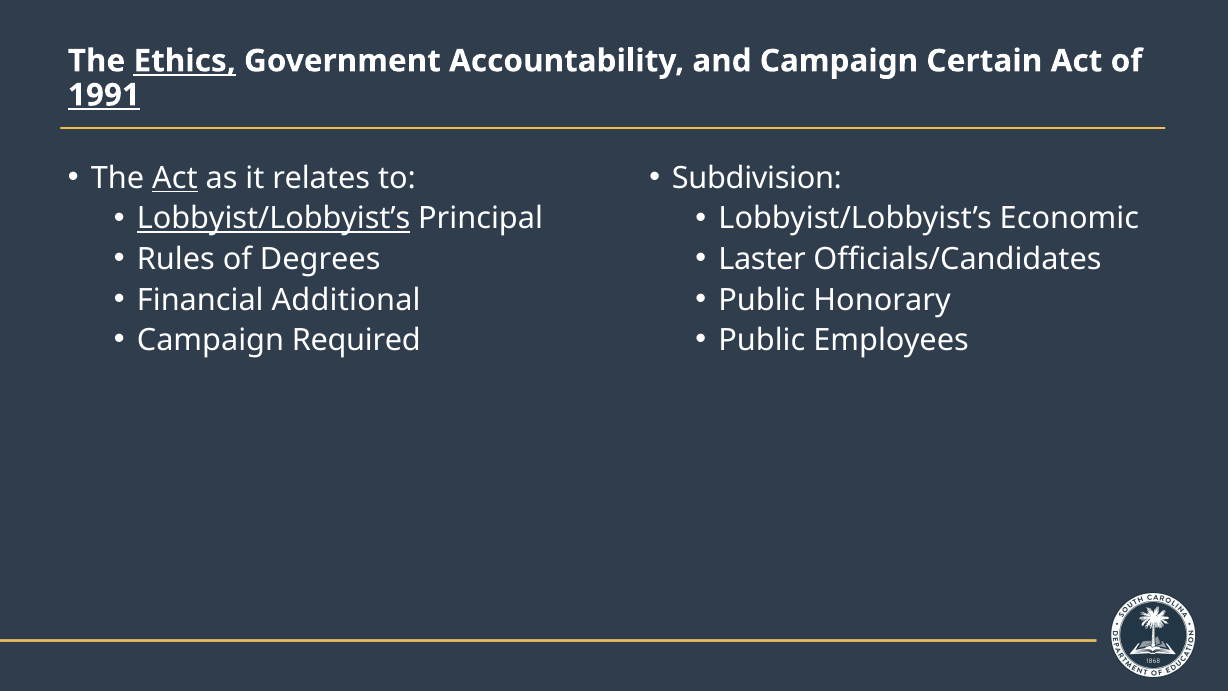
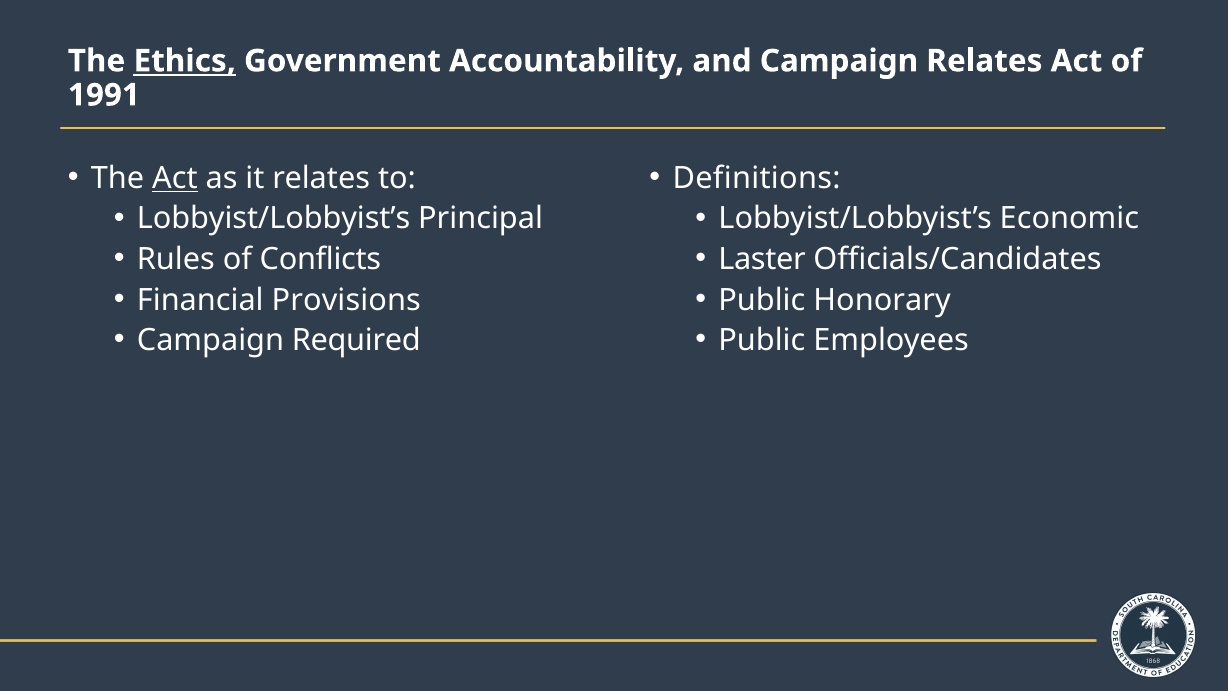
Campaign Certain: Certain -> Relates
1991 underline: present -> none
Subdivision: Subdivision -> Definitions
Lobbyist/Lobbyist’s at (274, 219) underline: present -> none
Degrees: Degrees -> Conflicts
Additional: Additional -> Provisions
